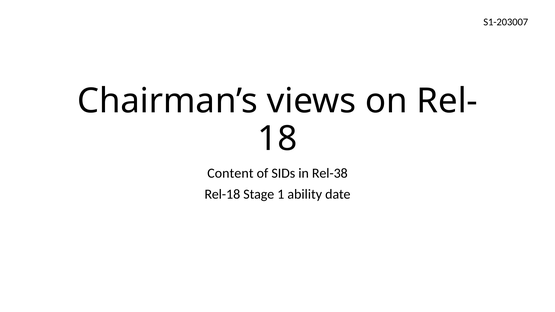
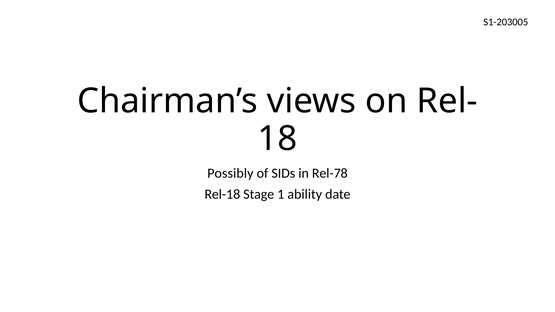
S1-203007: S1-203007 -> S1-203005
Content: Content -> Possibly
Rel-38: Rel-38 -> Rel-78
